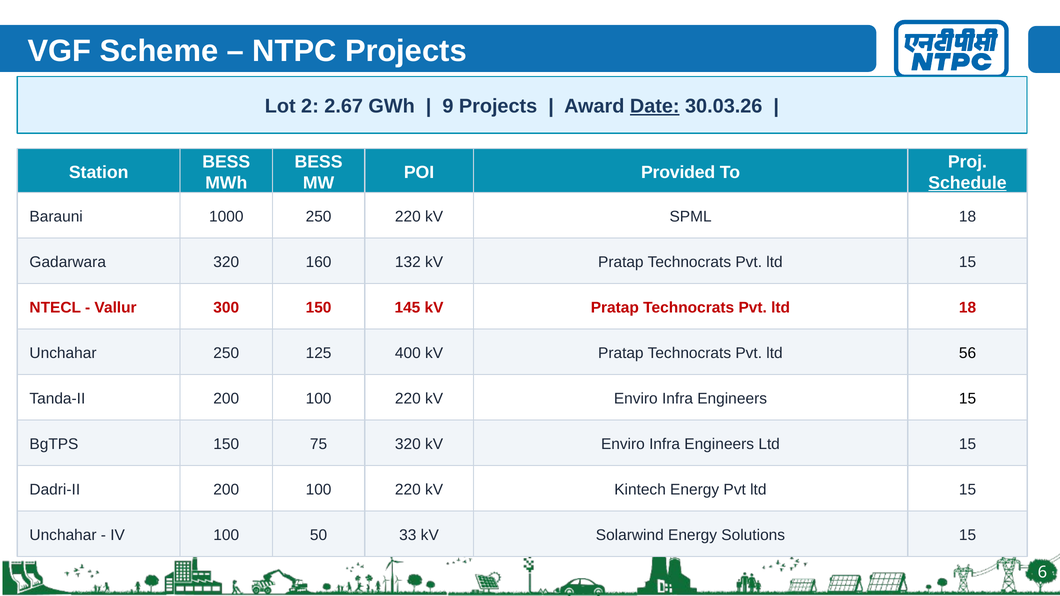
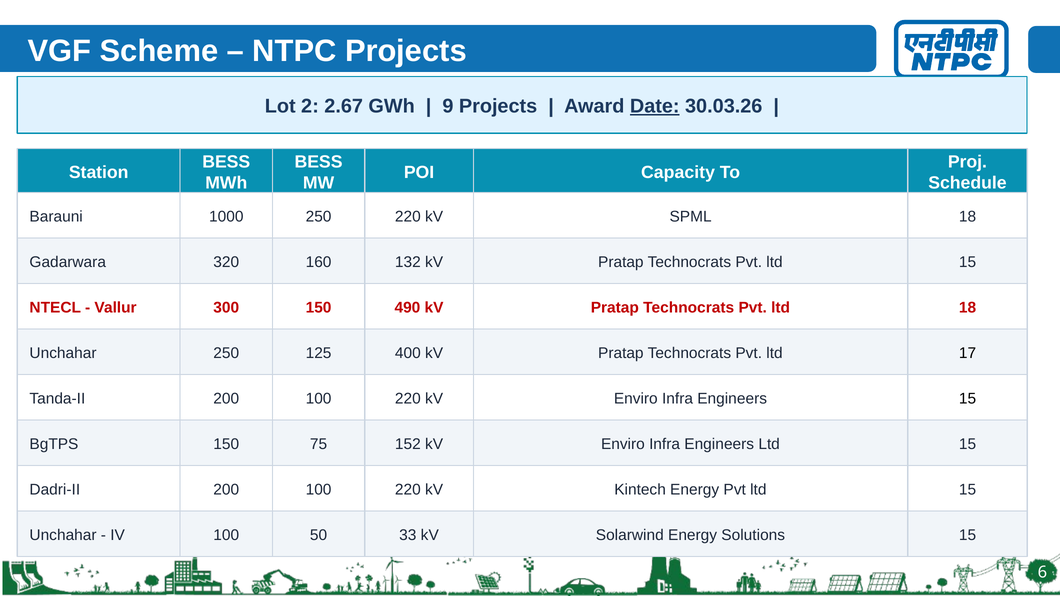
Provided: Provided -> Capacity
Schedule underline: present -> none
145: 145 -> 490
56: 56 -> 17
75 320: 320 -> 152
